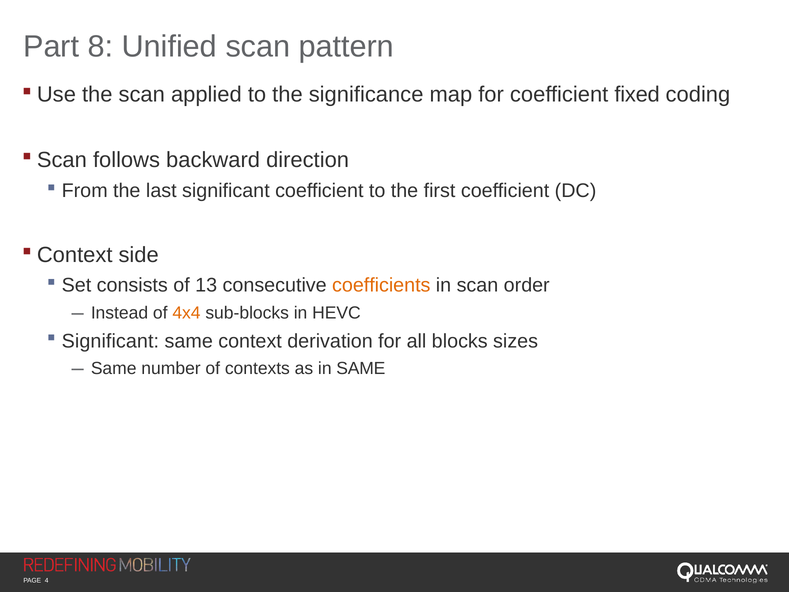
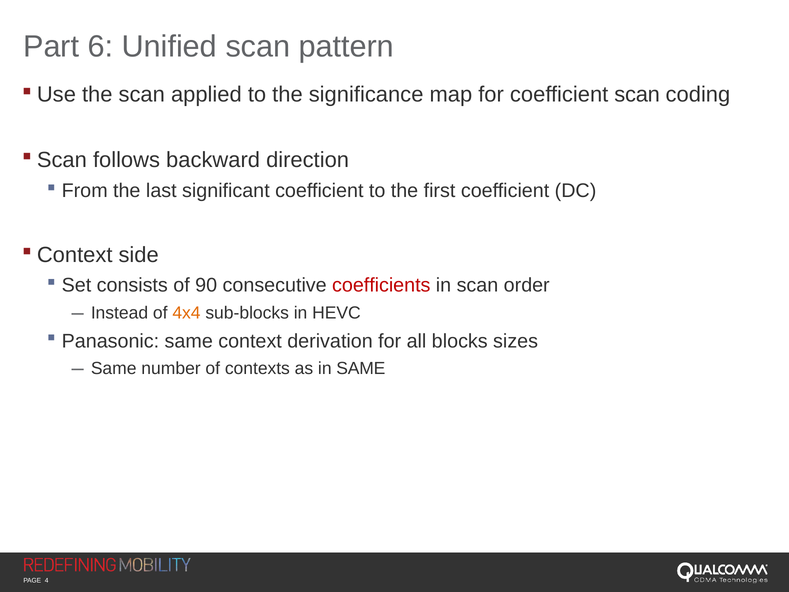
8: 8 -> 6
coefficient fixed: fixed -> scan
13: 13 -> 90
coefficients colour: orange -> red
Significant at (110, 341): Significant -> Panasonic
